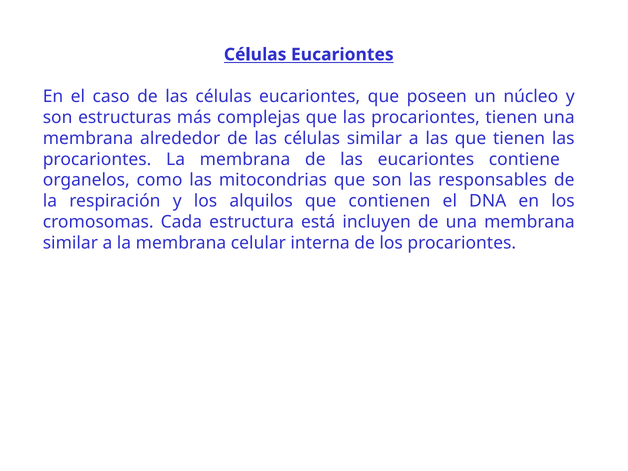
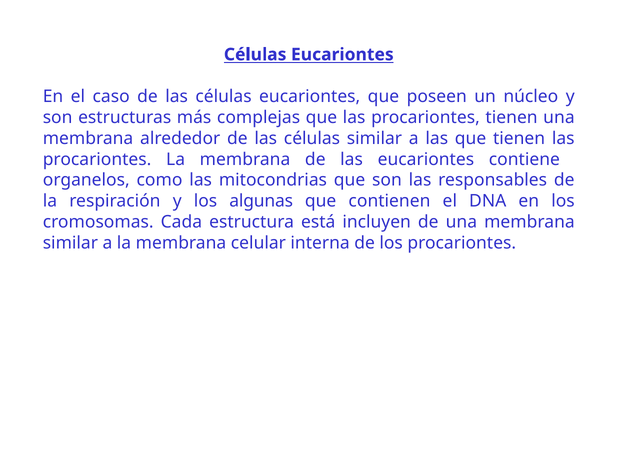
alquilos: alquilos -> algunas
